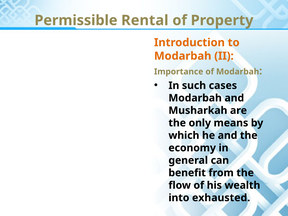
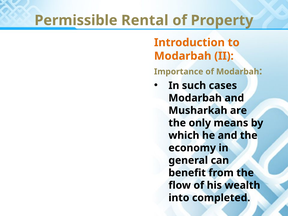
exhausted: exhausted -> completed
